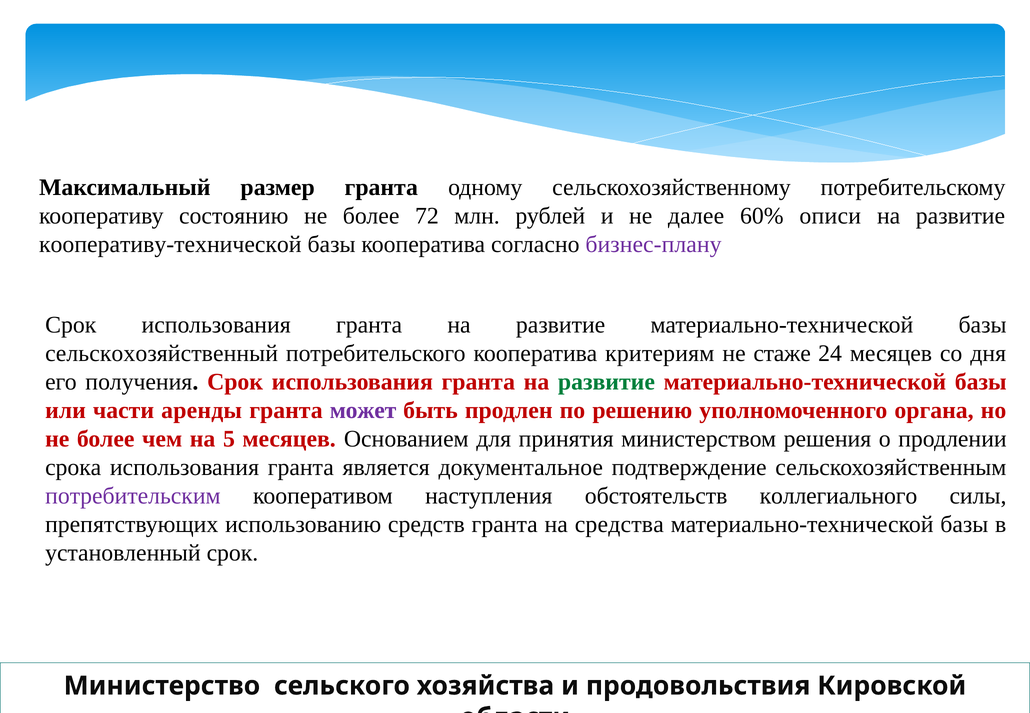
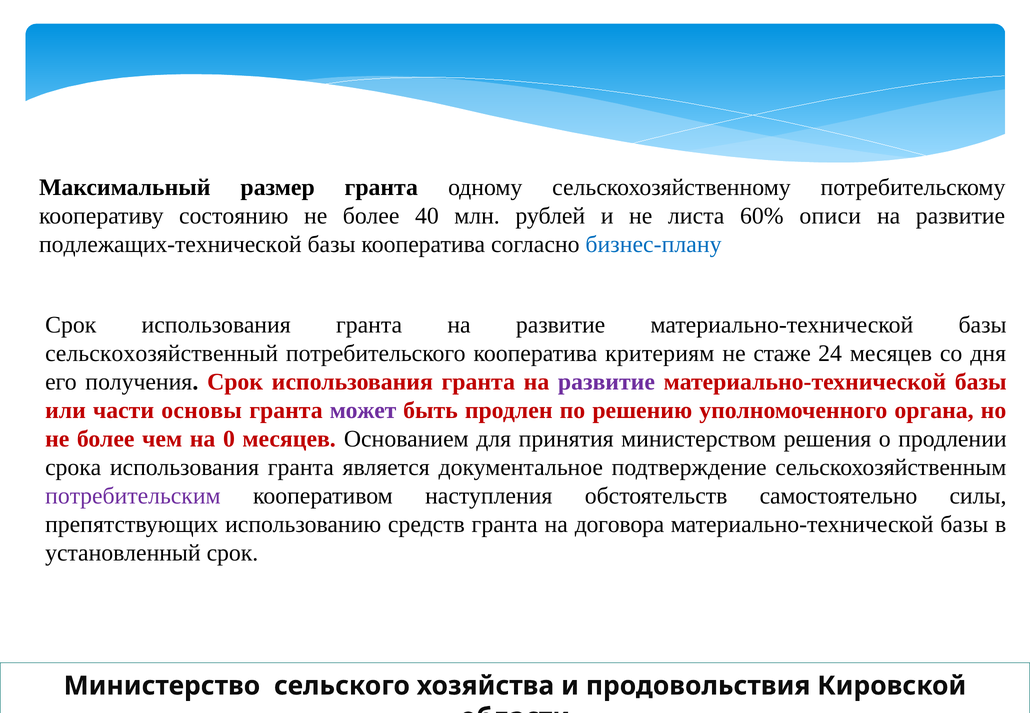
72: 72 -> 40
далее: далее -> листа
кооперативу-технической: кооперативу-технической -> подлежащих-технической
бизнес-плану colour: purple -> blue
развитие at (606, 382) colour: green -> purple
аренды: аренды -> основы
5: 5 -> 0
коллегиального: коллегиального -> самостоятельно
средства: средства -> договора
